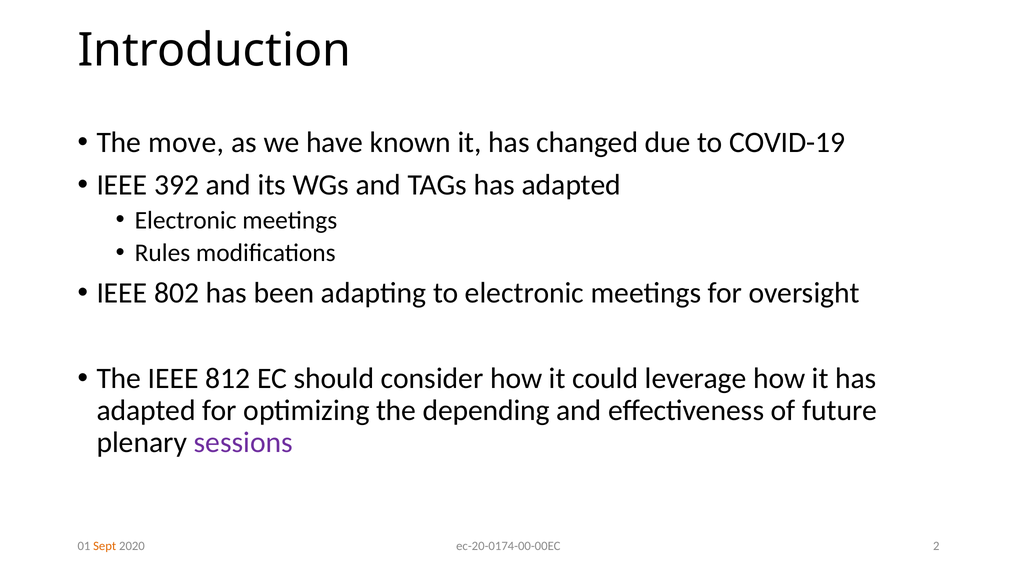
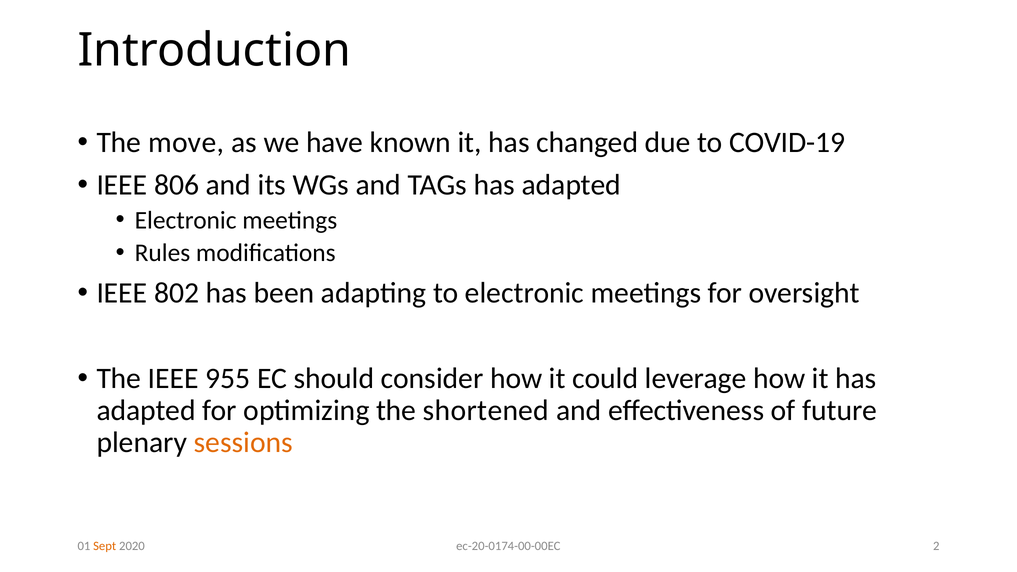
392: 392 -> 806
812: 812 -> 955
depending: depending -> shortened
sessions colour: purple -> orange
